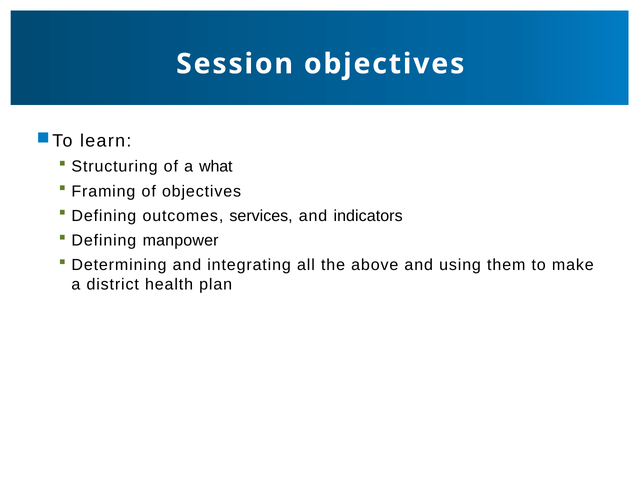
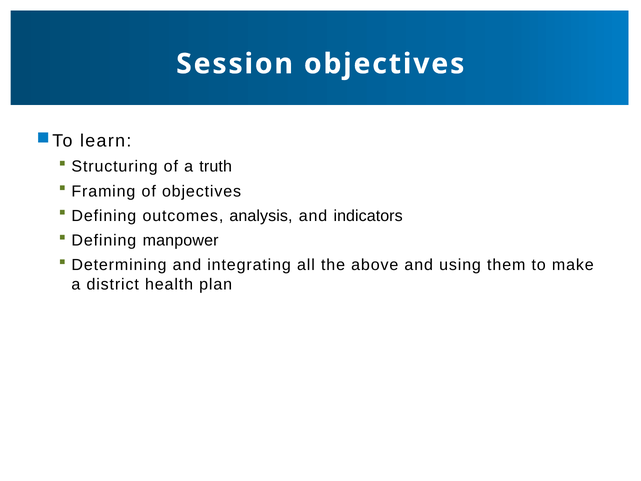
what: what -> truth
services: services -> analysis
